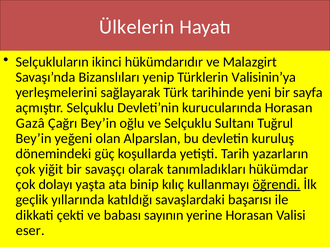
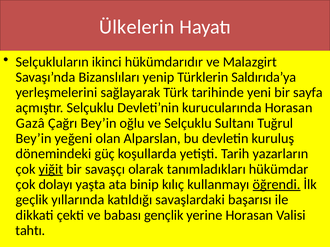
Valisinin’ya: Valisinin’ya -> Saldırıda’ya
yiğit underline: none -> present
sayının: sayının -> gençlik
eser: eser -> tahtı
